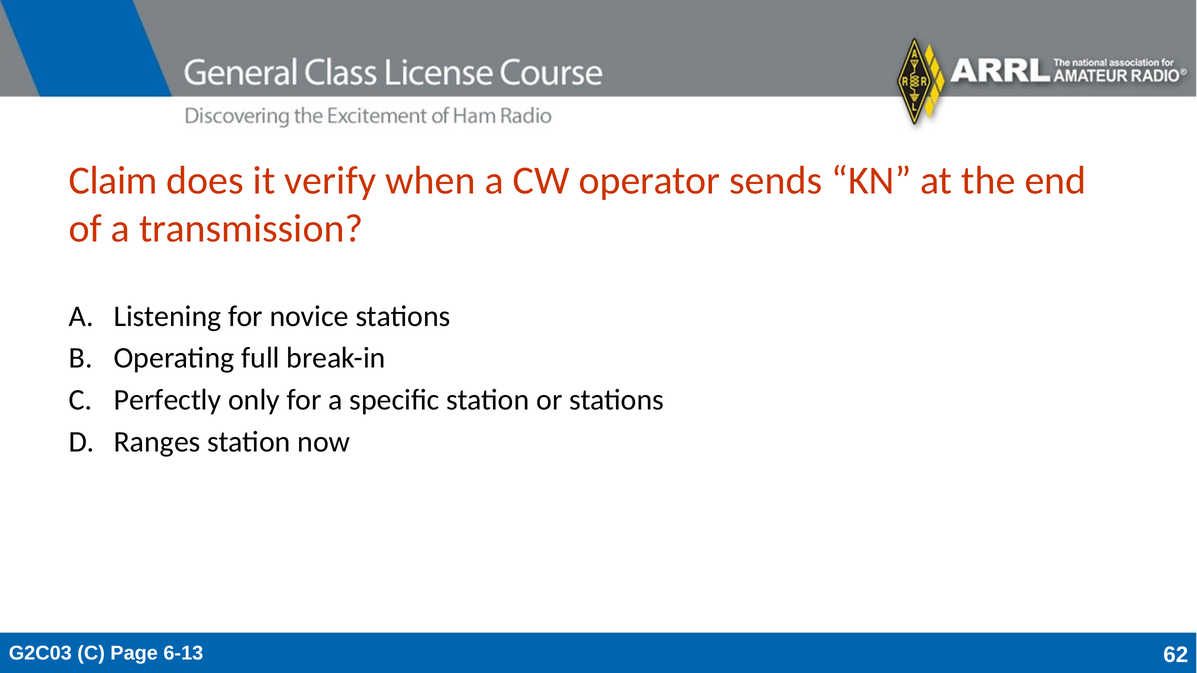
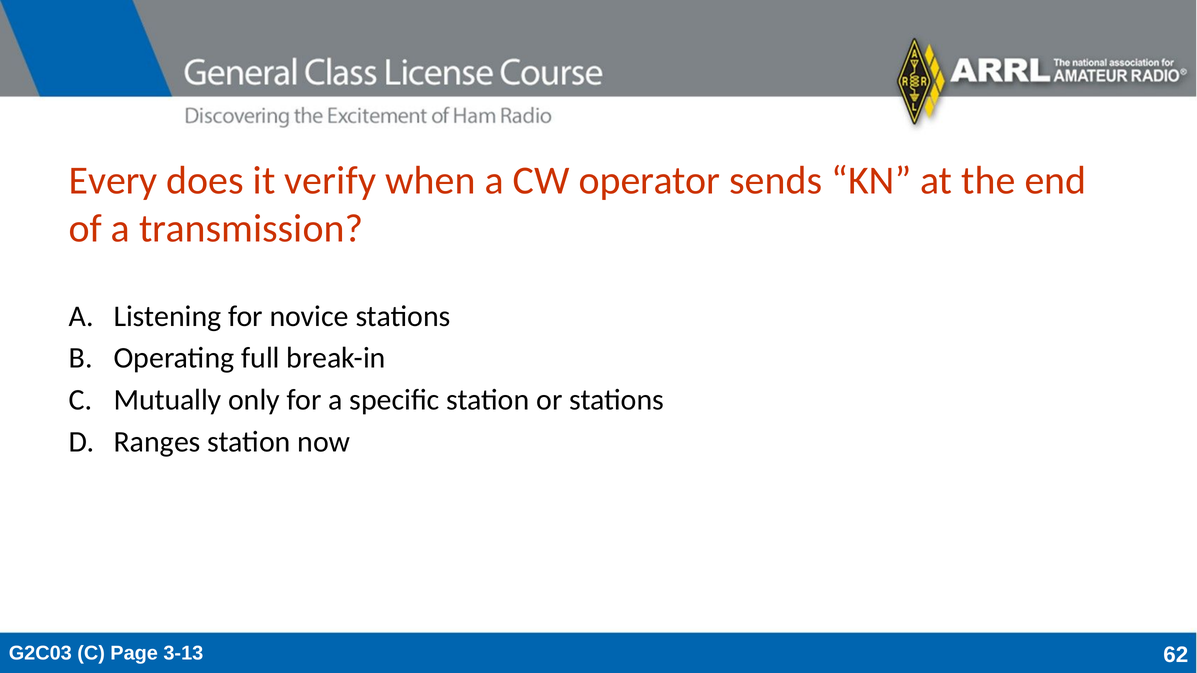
Claim: Claim -> Every
Perfectly: Perfectly -> Mutually
6-13: 6-13 -> 3-13
